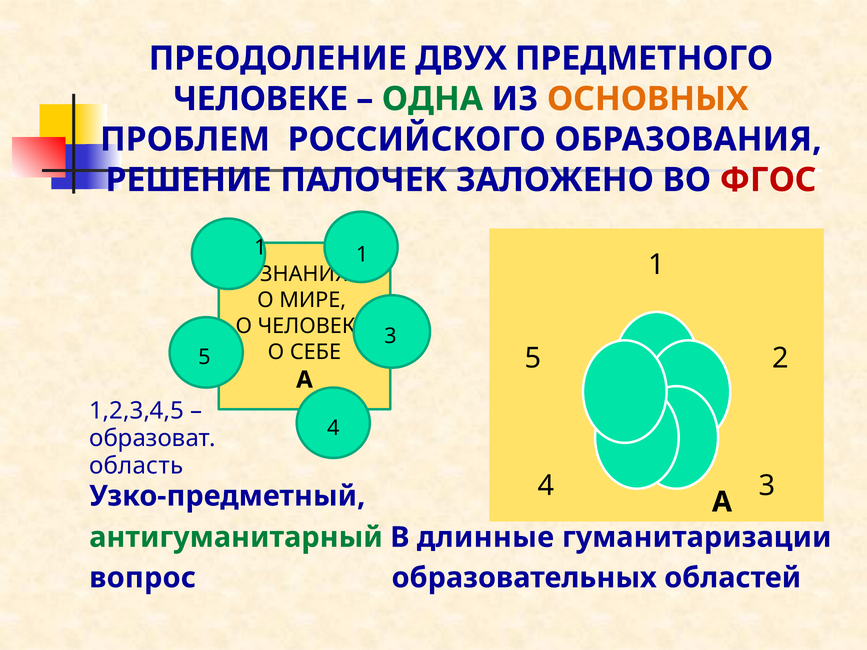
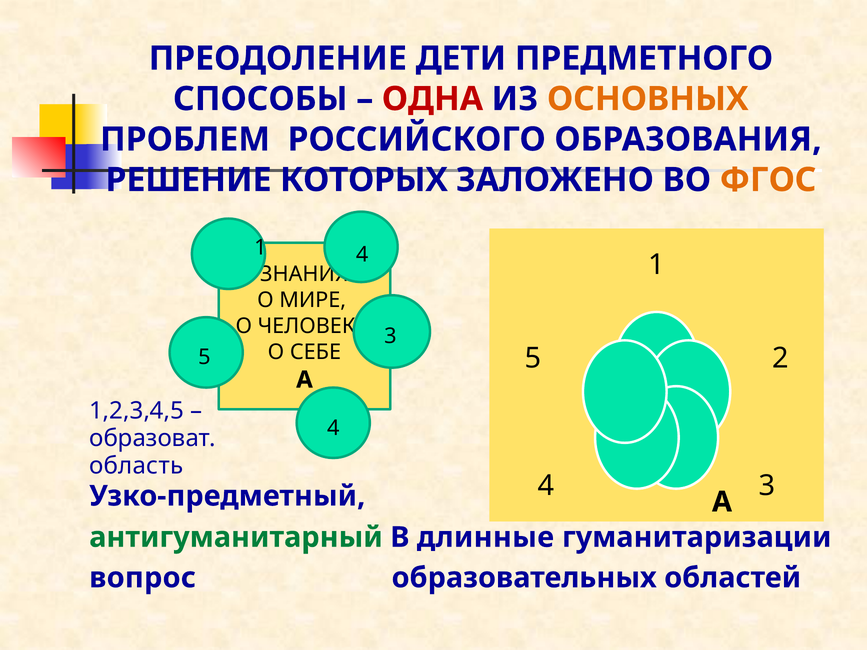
ДВУХ: ДВУХ -> ДЕТИ
ЧЕЛОВЕКЕ at (260, 99): ЧЕЛОВЕКЕ -> СПОСОБЫ
ОДНА colour: green -> red
ПАЛОЧЕК: ПАЛОЧЕК -> КОТОРЫХ
ФГОС colour: red -> orange
1 1: 1 -> 4
